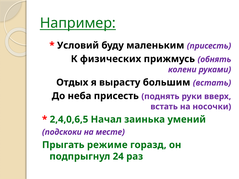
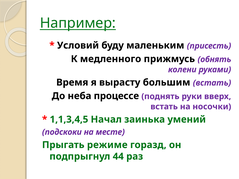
физических: физических -> медленного
Отдых: Отдых -> Время
неба присесть: присесть -> процессе
2,4,0,6,5: 2,4,0,6,5 -> 1,1,3,4,5
24: 24 -> 44
